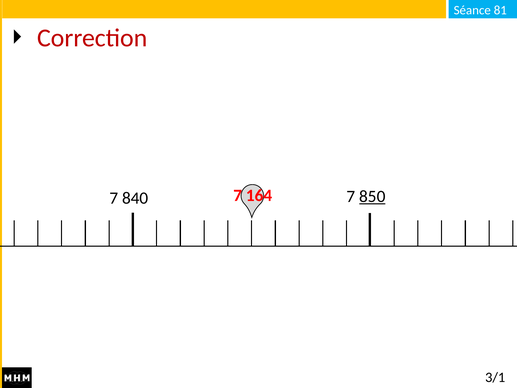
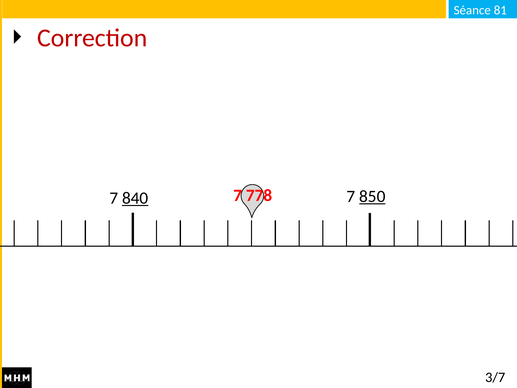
164: 164 -> 778
840 underline: none -> present
3/1: 3/1 -> 3/7
